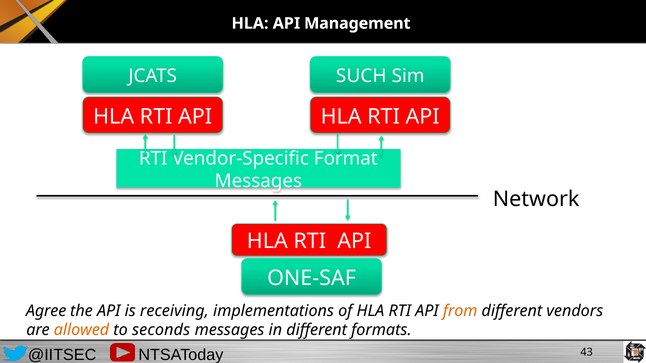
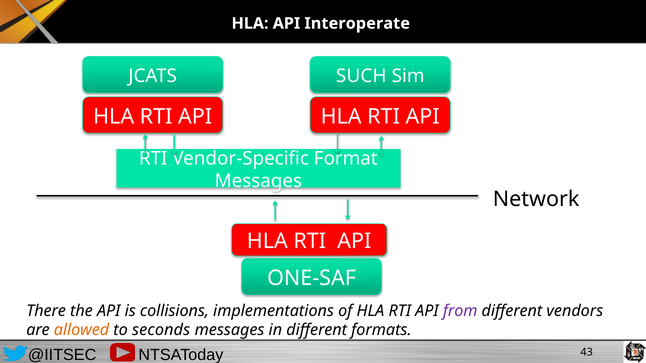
Management: Management -> Interoperate
Agree: Agree -> There
receiving: receiving -> collisions
from colour: orange -> purple
